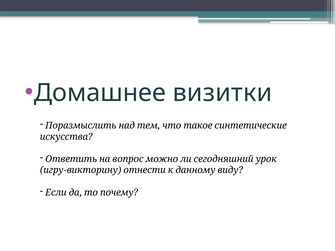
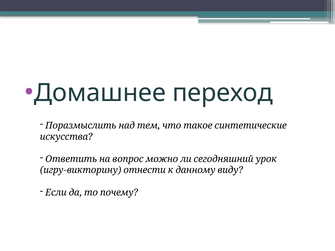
визитки: визитки -> переход
